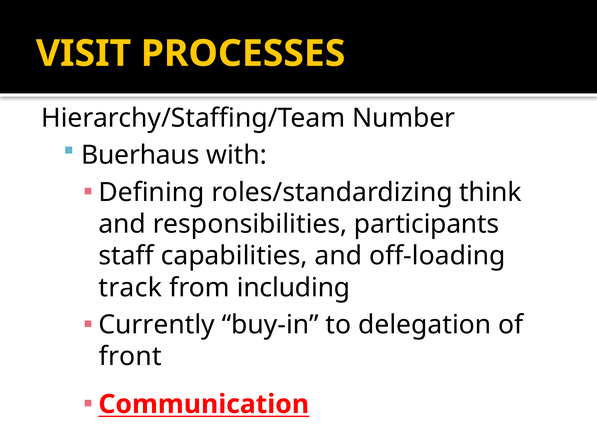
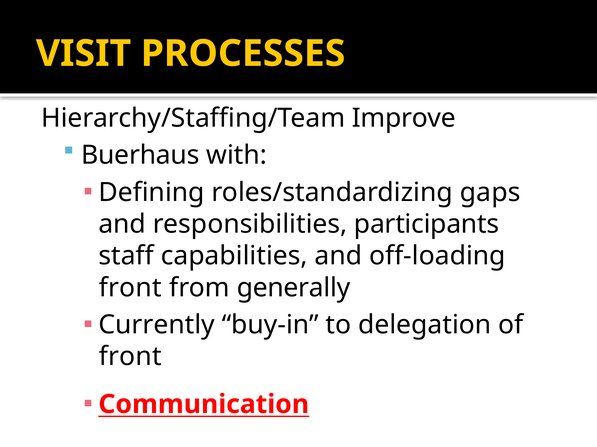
Number: Number -> Improve
think: think -> gaps
track at (130, 288): track -> front
including: including -> generally
